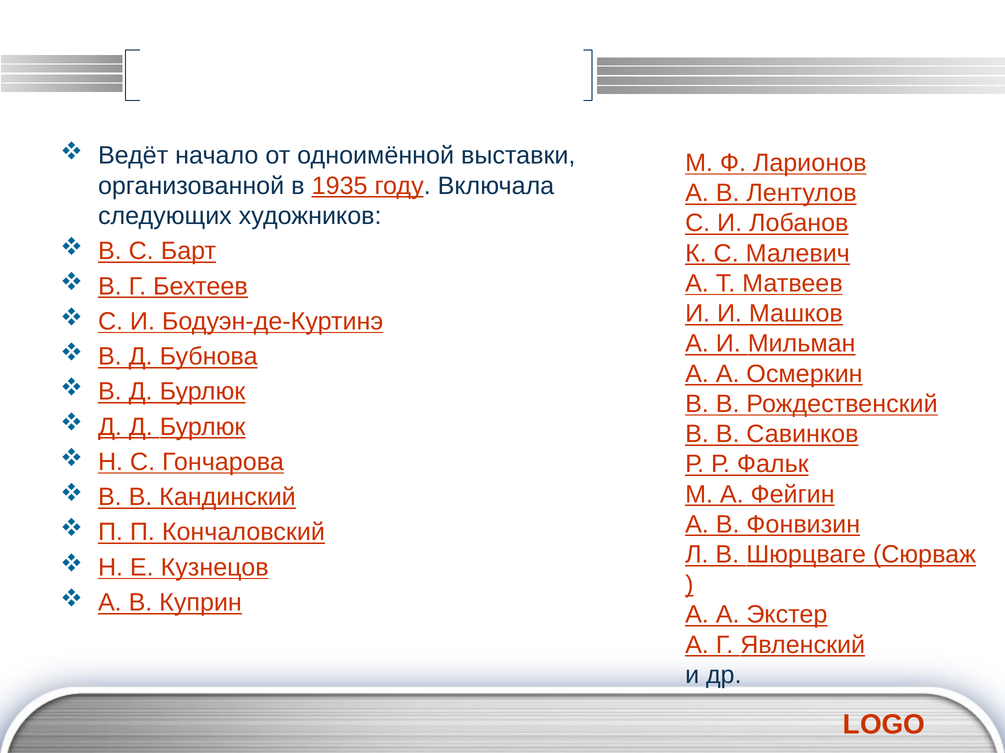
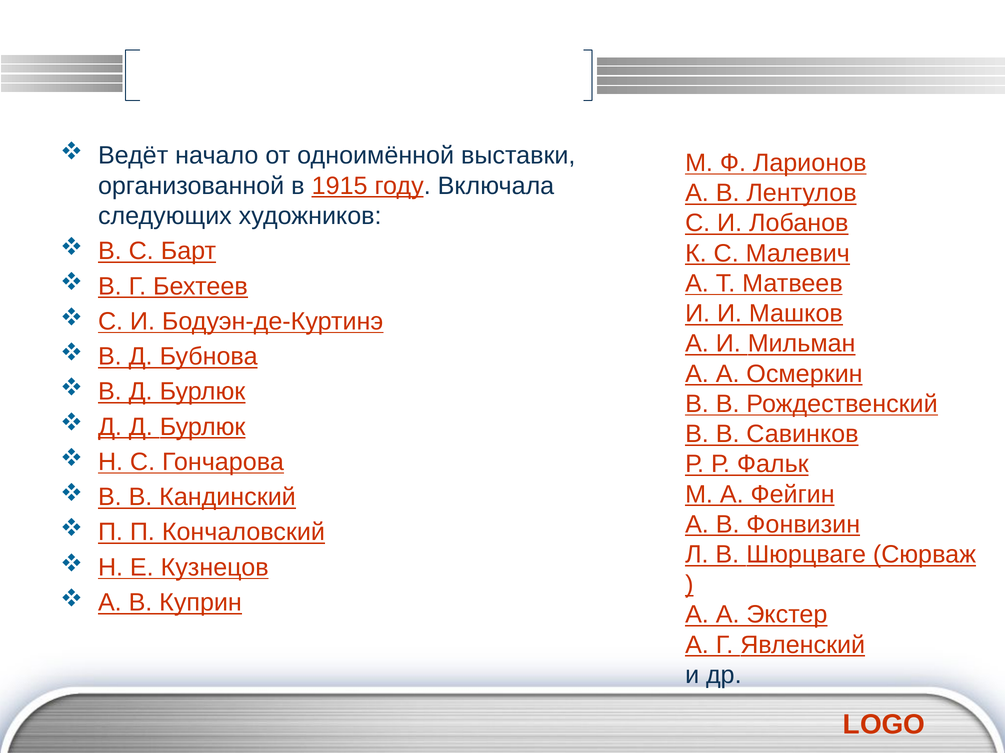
1935: 1935 -> 1915
